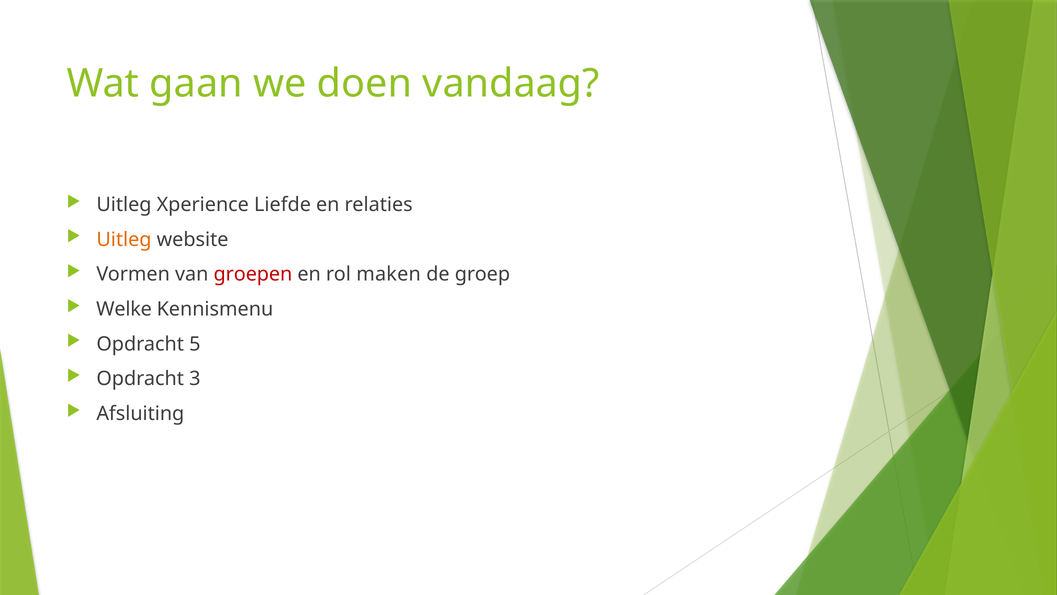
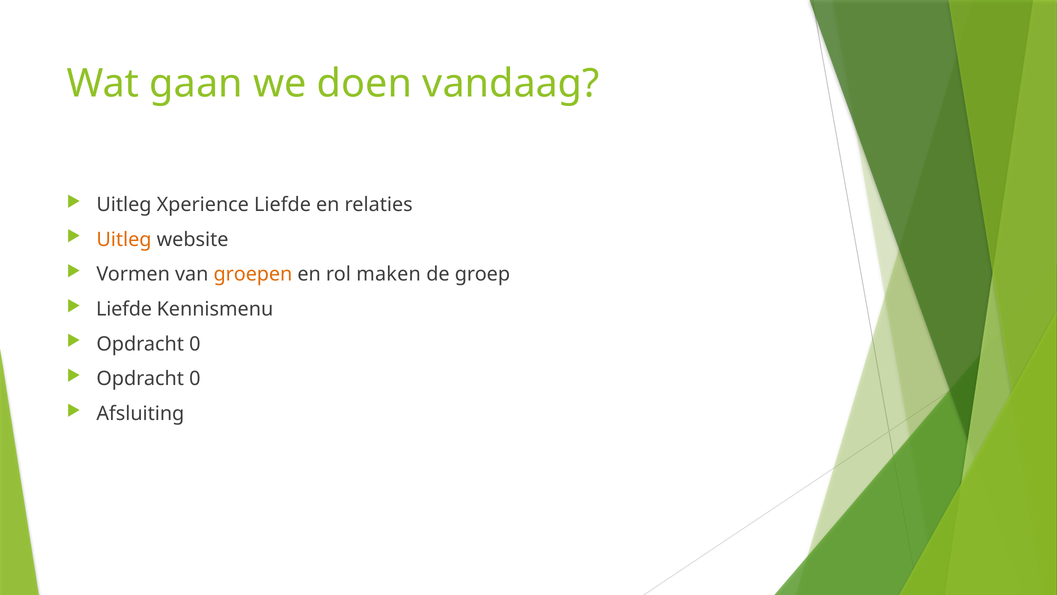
groepen colour: red -> orange
Welke at (124, 309): Welke -> Liefde
5 at (195, 344): 5 -> 0
3 at (195, 379): 3 -> 0
